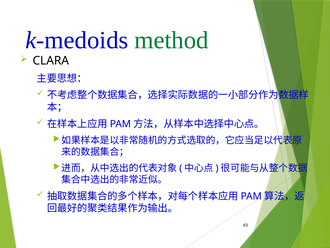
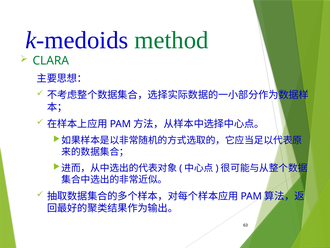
CLARA colour: black -> green
